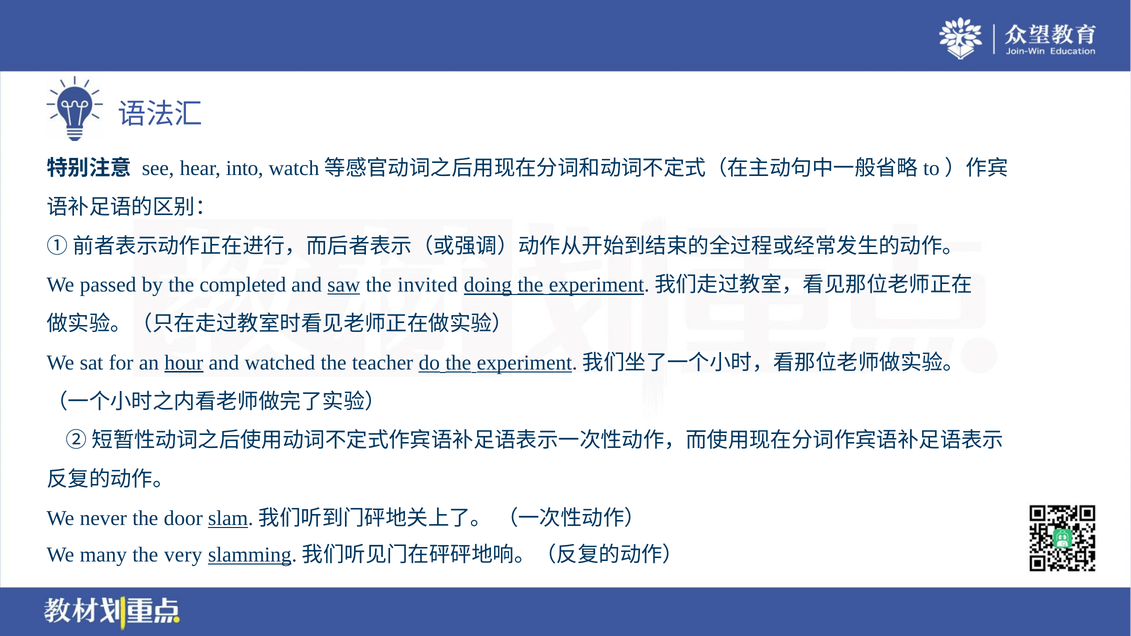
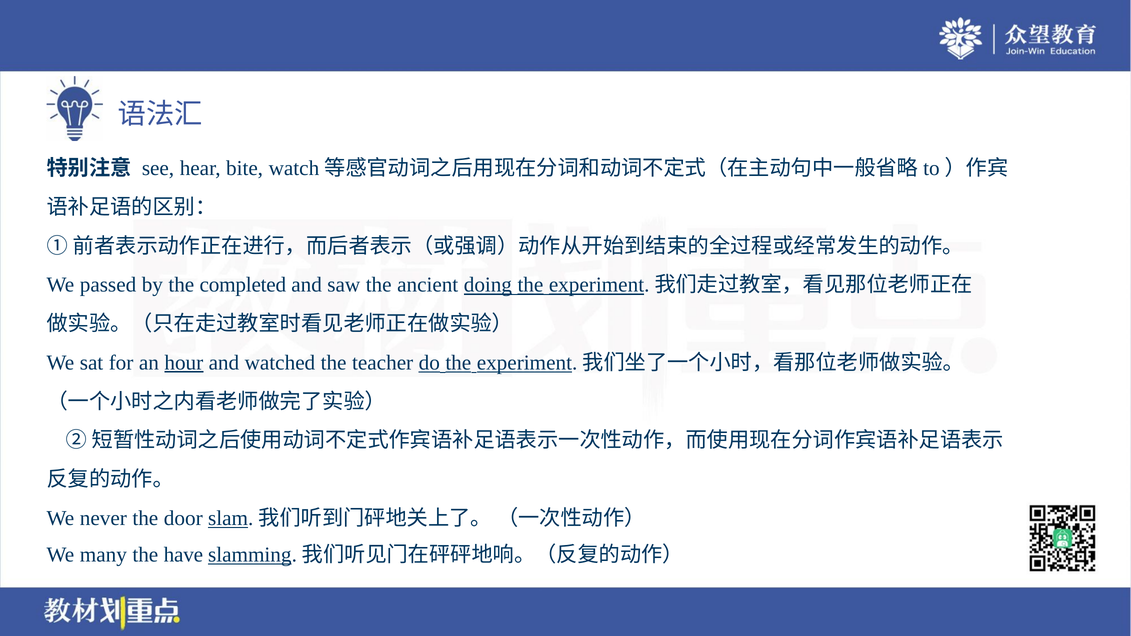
into: into -> bite
saw underline: present -> none
invited: invited -> ancient
very: very -> have
